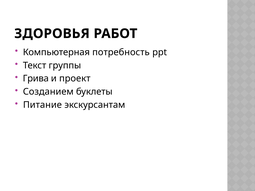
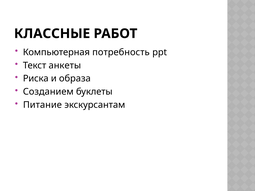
ЗДОРОВЬЯ: ЗДОРОВЬЯ -> КЛАССНЫЕ
группы: группы -> анкеты
Грива: Грива -> Риска
проект: проект -> образа
